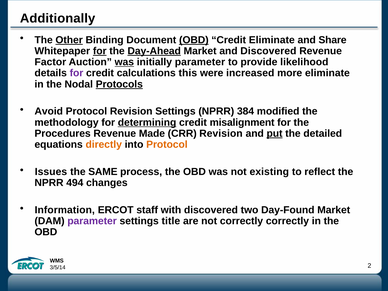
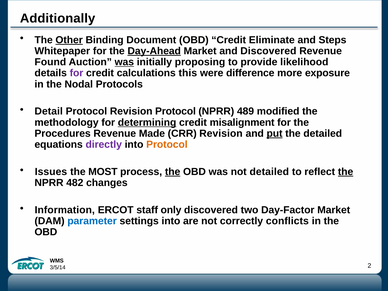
OBD at (194, 40) underline: present -> none
Share: Share -> Steps
for at (100, 51) underline: present -> none
Factor: Factor -> Found
initially parameter: parameter -> proposing
increased: increased -> difference
more eliminate: eliminate -> exposure
Protocols underline: present -> none
Avoid: Avoid -> Detail
Revision Settings: Settings -> Protocol
384: 384 -> 489
directly colour: orange -> purple
SAME: SAME -> MOST
the at (173, 172) underline: none -> present
not existing: existing -> detailed
the at (346, 172) underline: none -> present
494: 494 -> 482
with: with -> only
Day-Found: Day-Found -> Day-Factor
parameter at (92, 221) colour: purple -> blue
settings title: title -> into
correctly correctly: correctly -> conflicts
